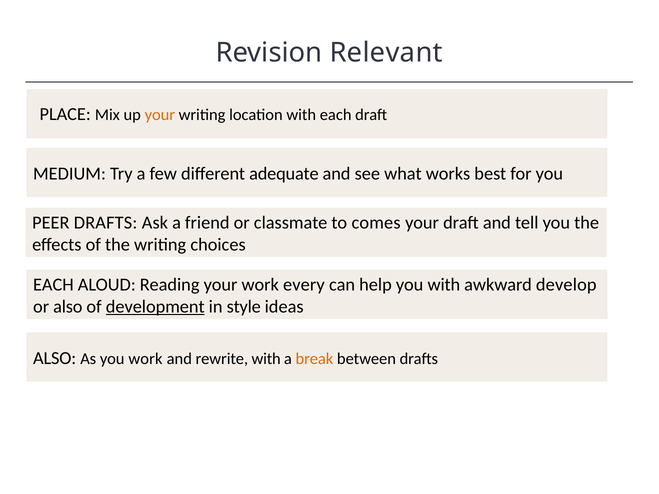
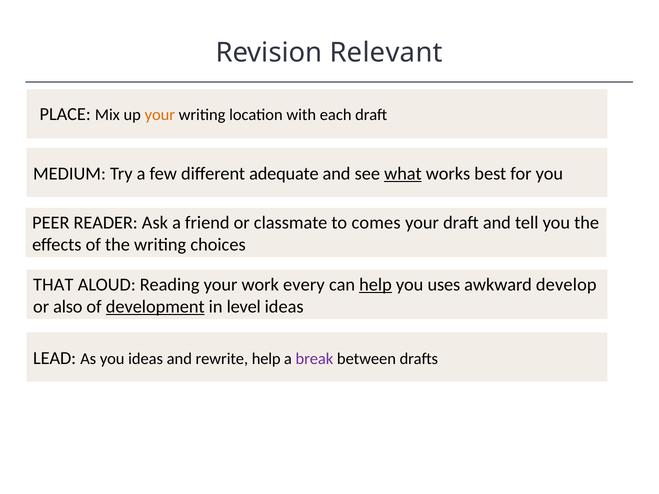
what underline: none -> present
PEER DRAFTS: DRAFTS -> READER
EACH at (53, 285): EACH -> THAT
help at (376, 285) underline: none -> present
you with: with -> uses
style: style -> level
ALSO at (55, 358): ALSO -> LEAD
you work: work -> ideas
rewrite with: with -> help
break colour: orange -> purple
